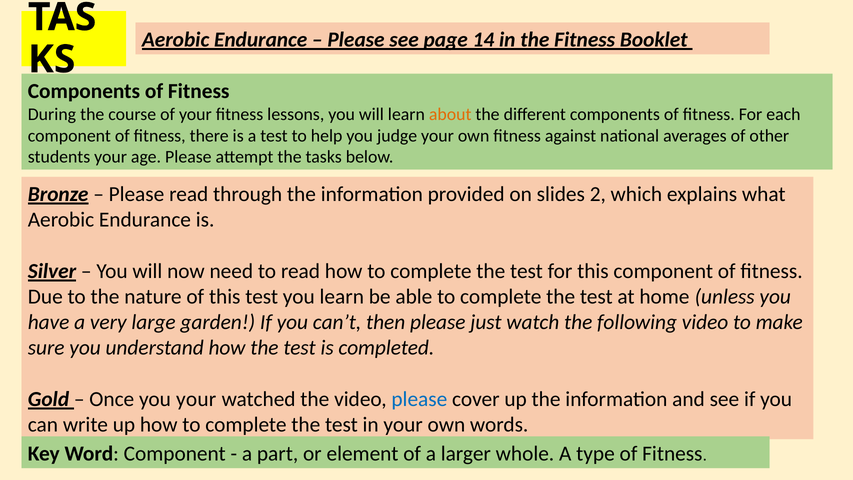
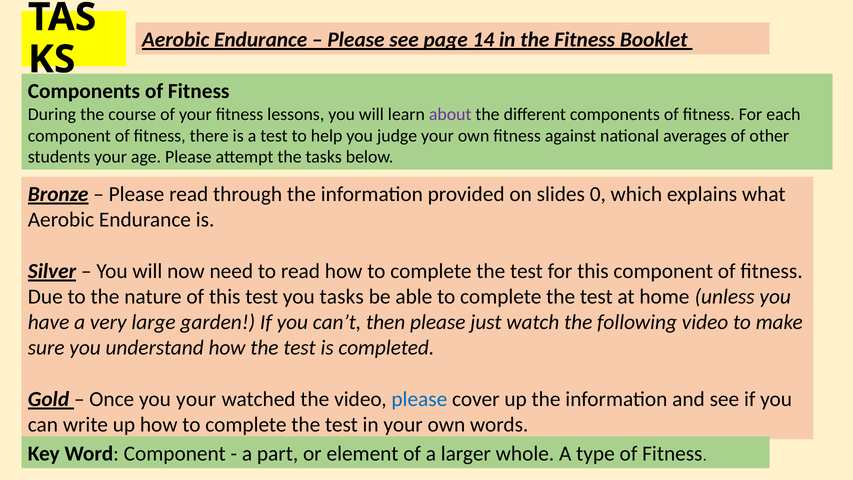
about colour: orange -> purple
2: 2 -> 0
you learn: learn -> tasks
